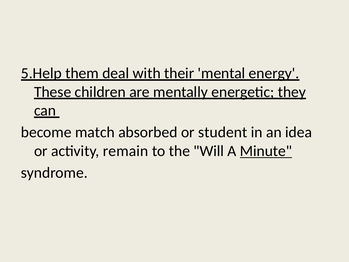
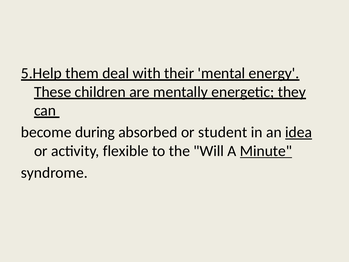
match: match -> during
idea underline: none -> present
remain: remain -> flexible
